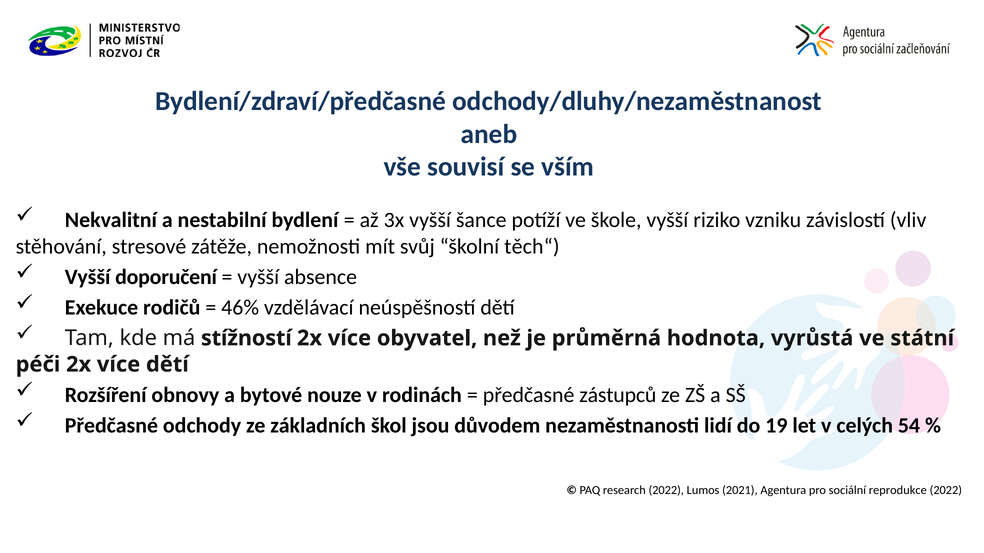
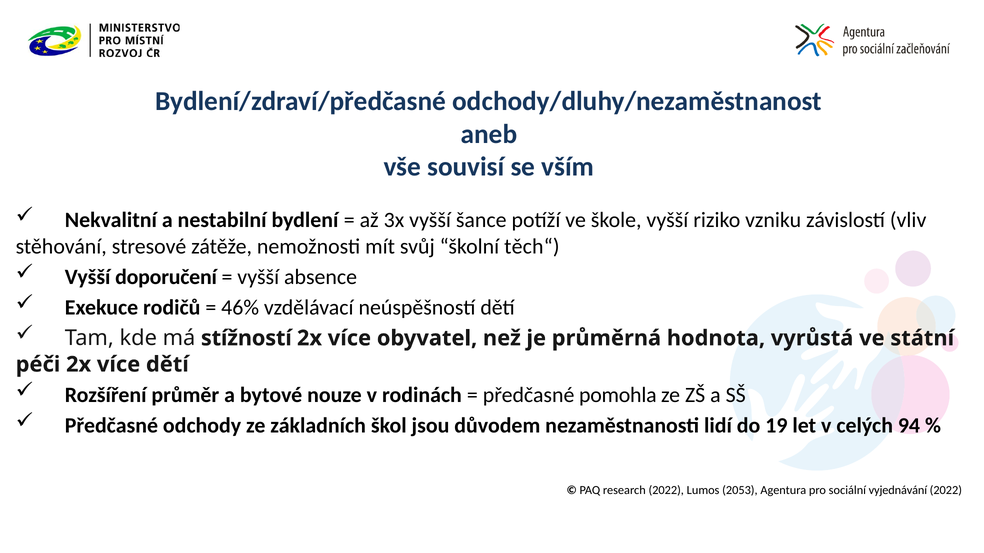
obnovy: obnovy -> průměr
zástupců: zástupců -> pomohla
54: 54 -> 94
2021: 2021 -> 2053
reprodukce: reprodukce -> vyjednávání
